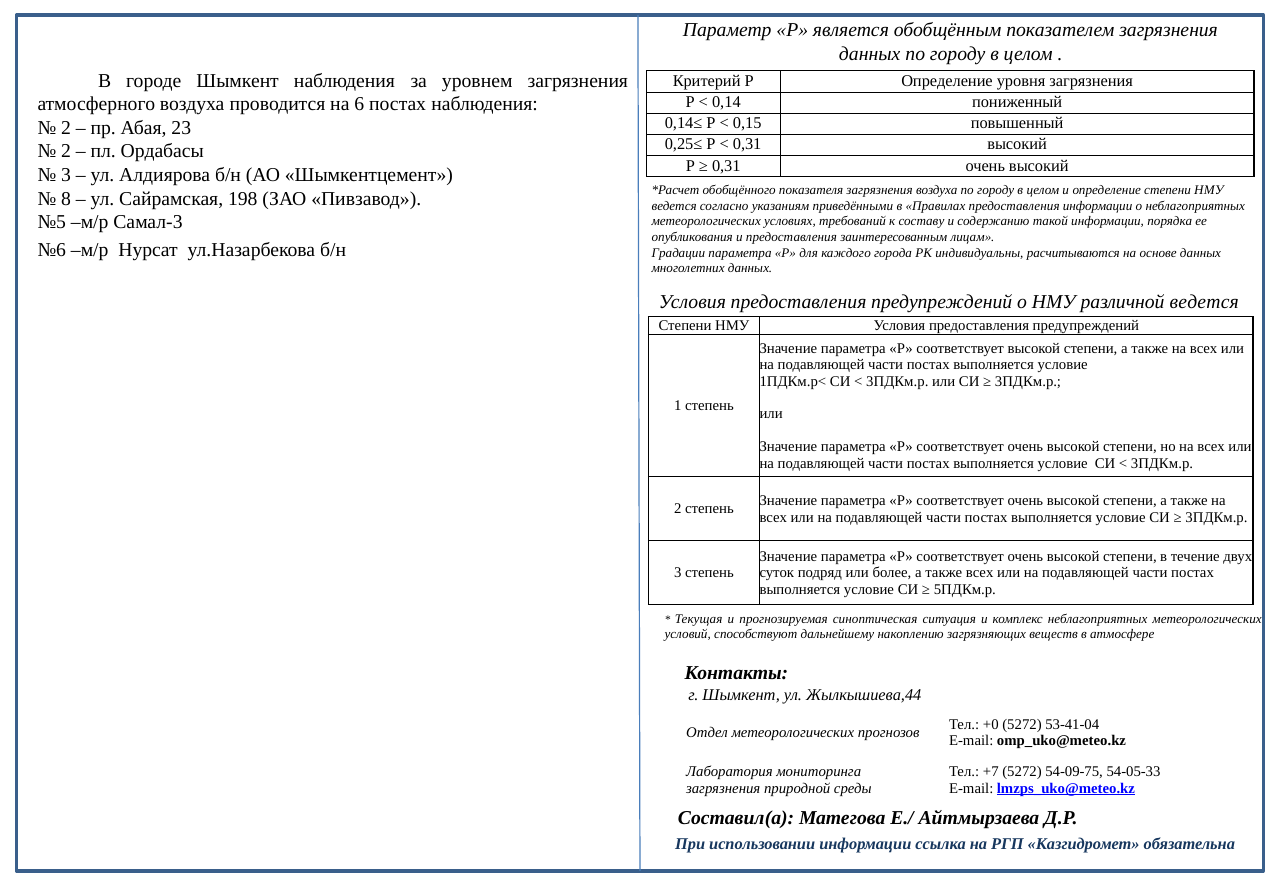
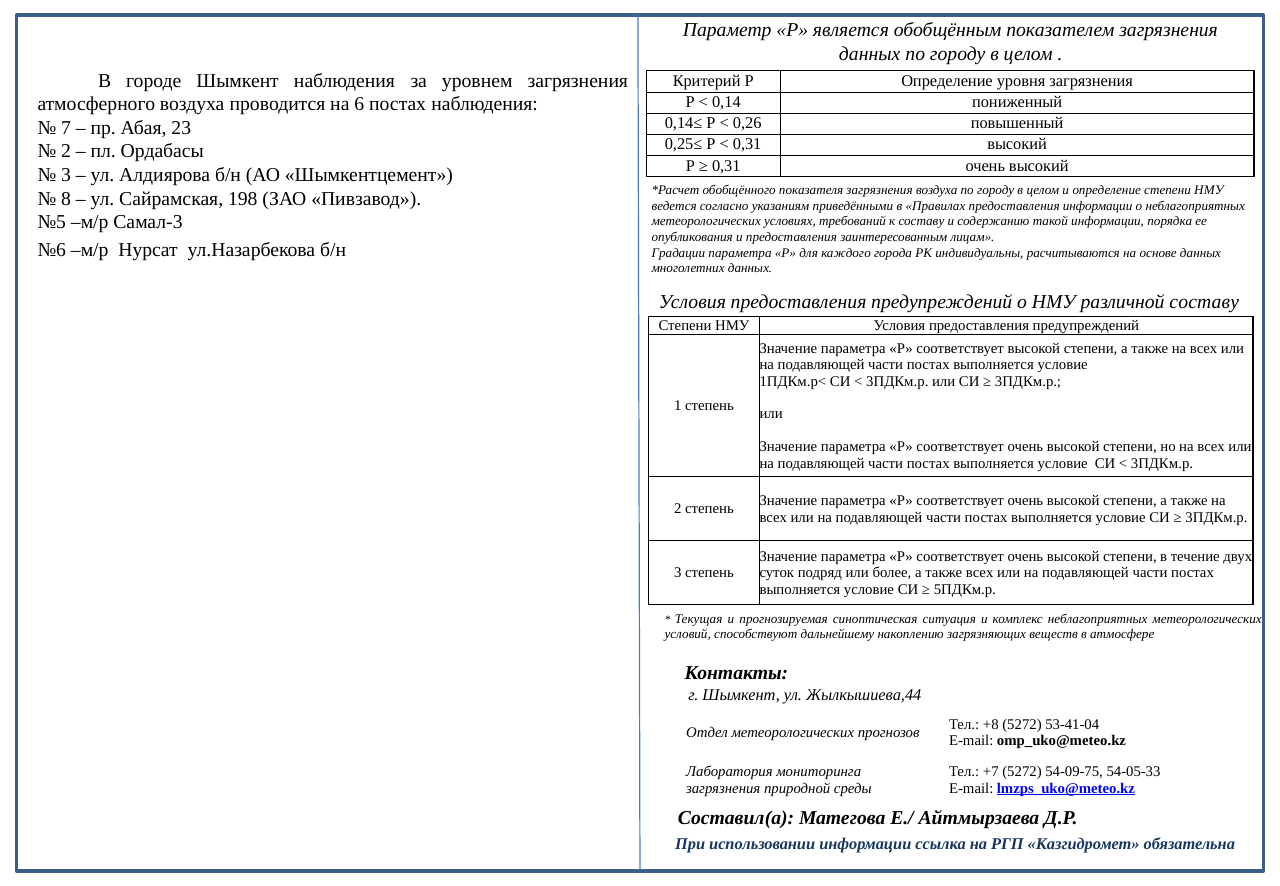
0,15: 0,15 -> 0,26
2 at (66, 128): 2 -> 7
различной ведется: ведется -> составу
+0: +0 -> +8
